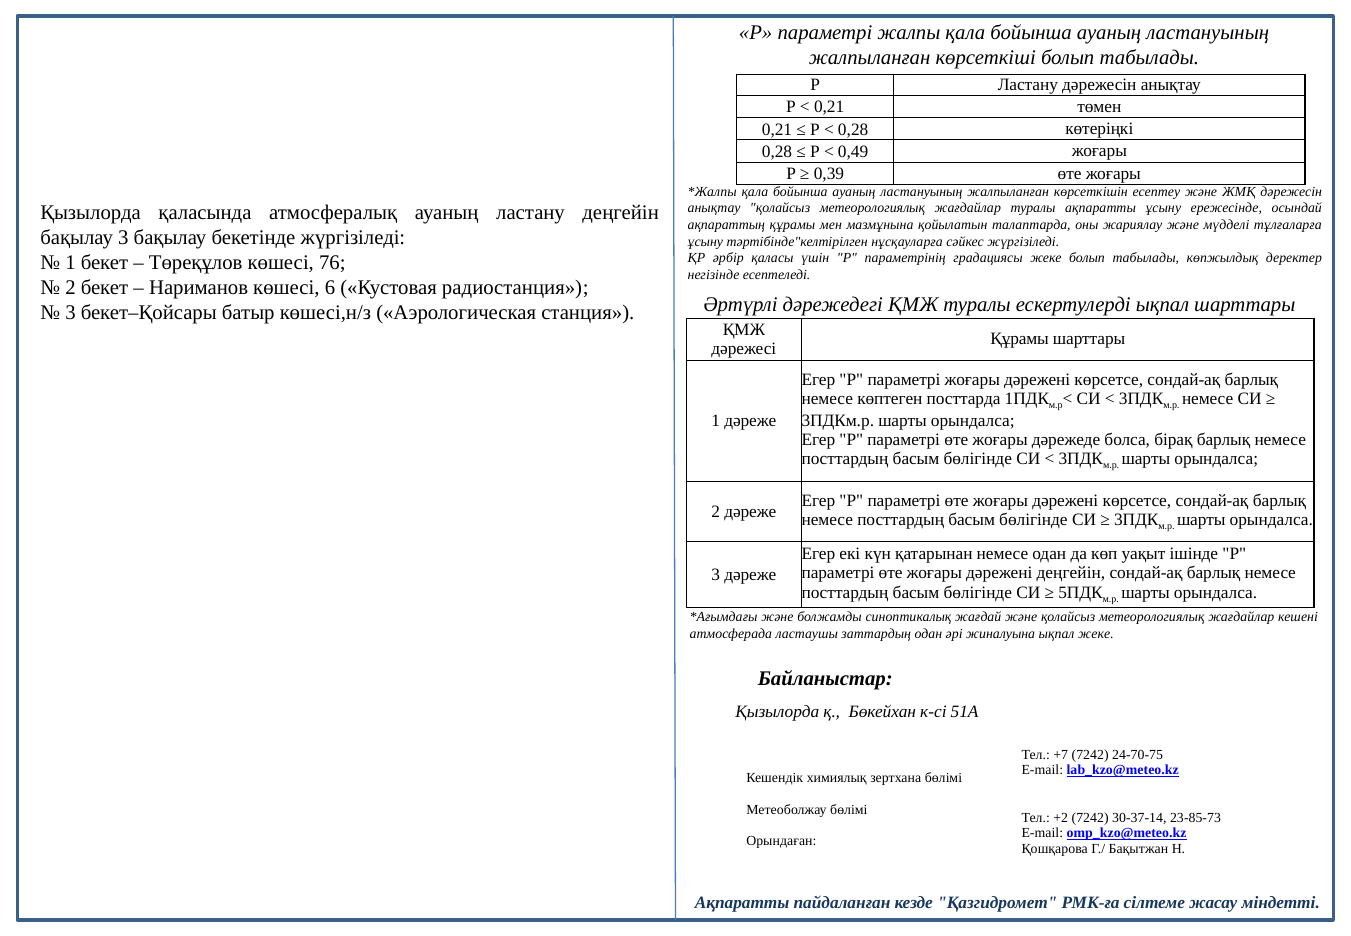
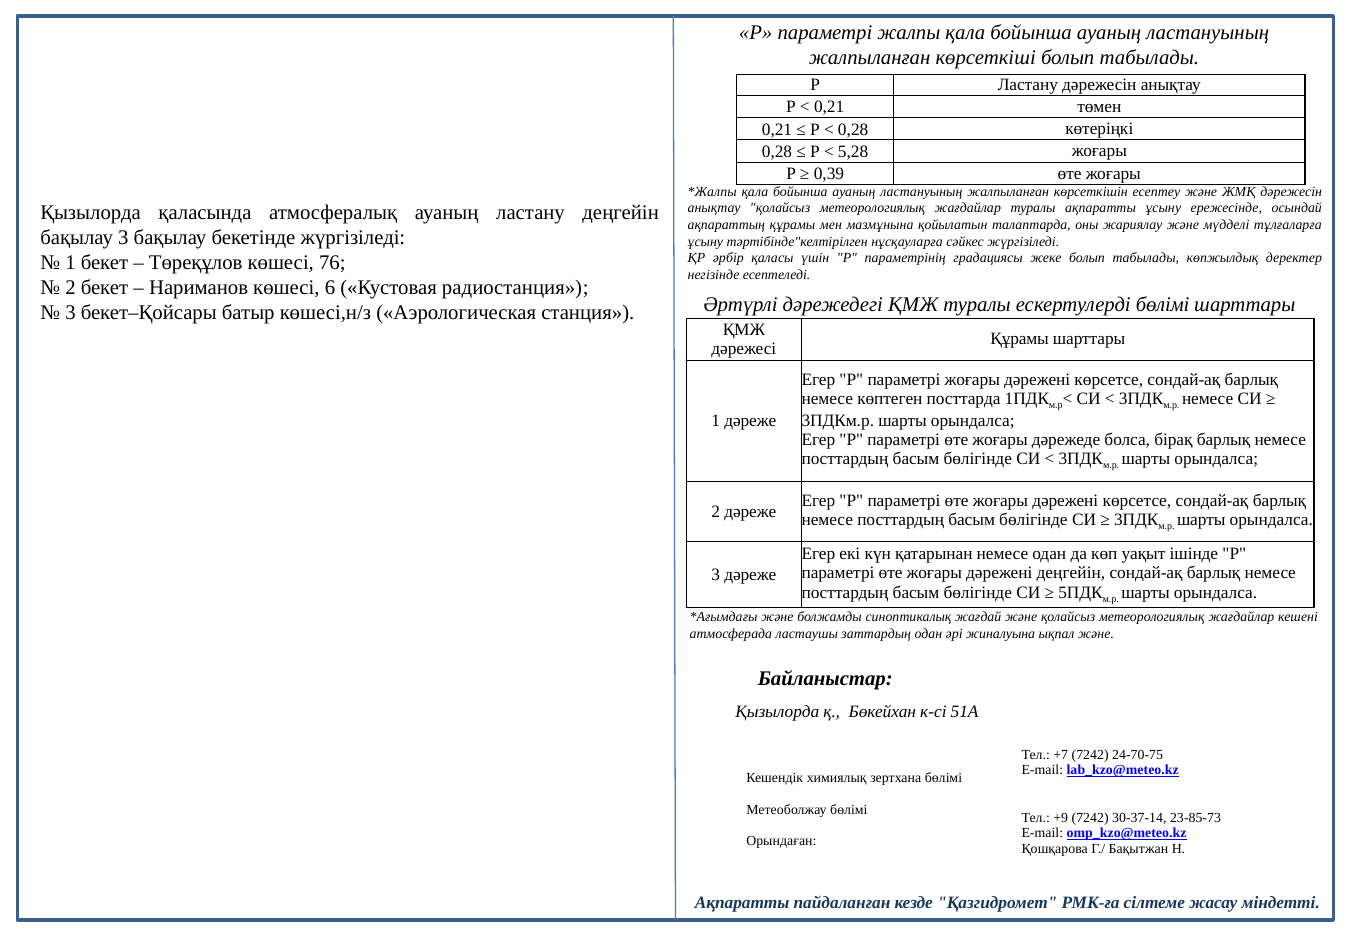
0,49: 0,49 -> 5,28
ескертулерді ықпал: ықпал -> бөлімі
ықпал жеке: жеке -> және
+2: +2 -> +9
